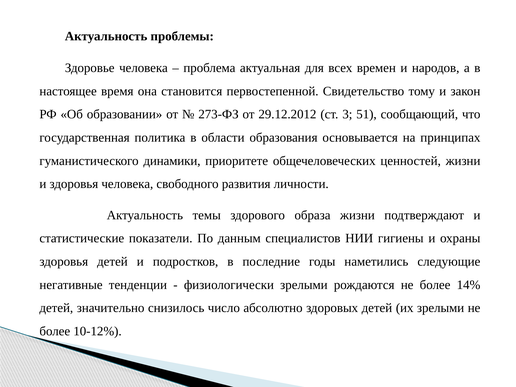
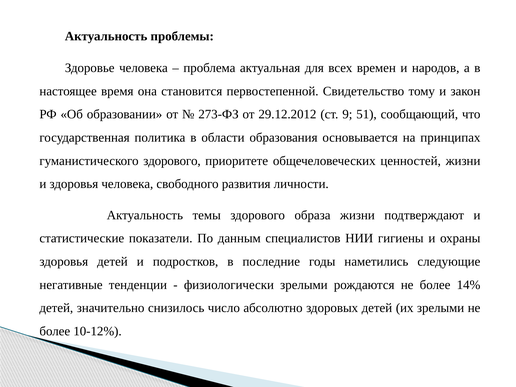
3: 3 -> 9
гуманистического динамики: динамики -> здорового
